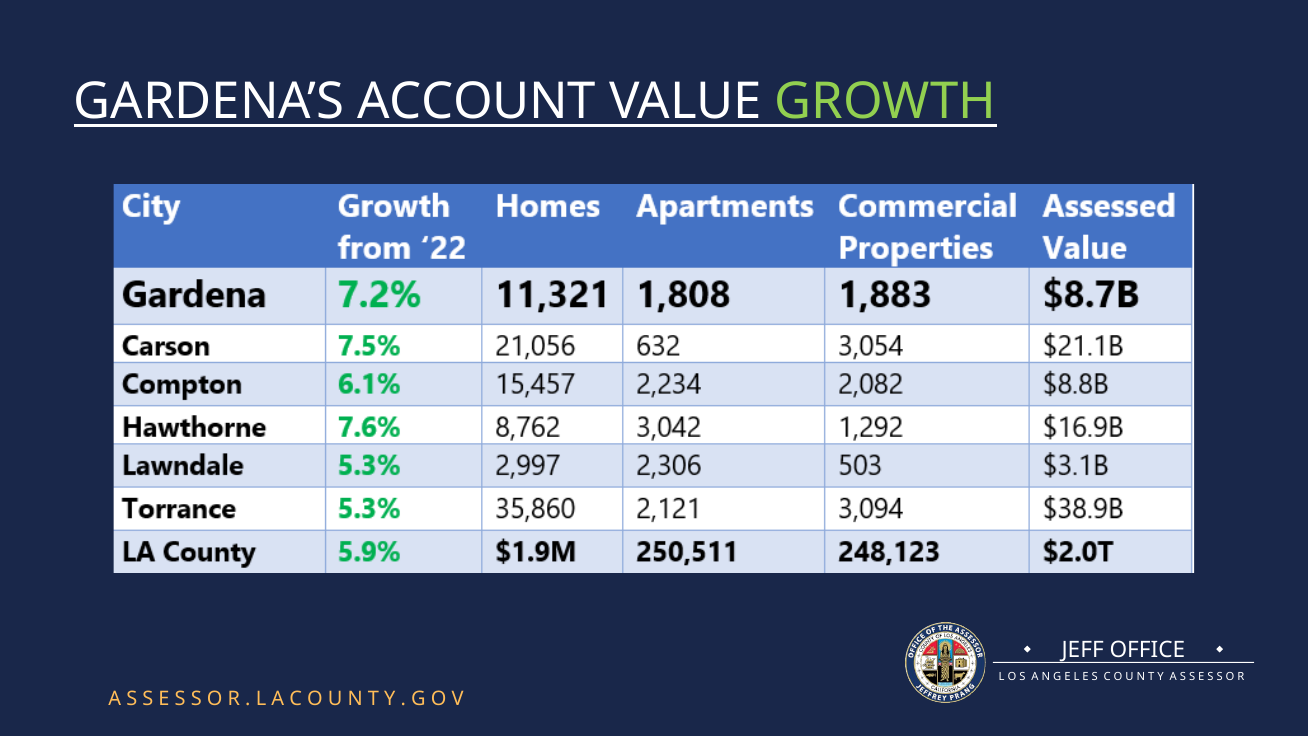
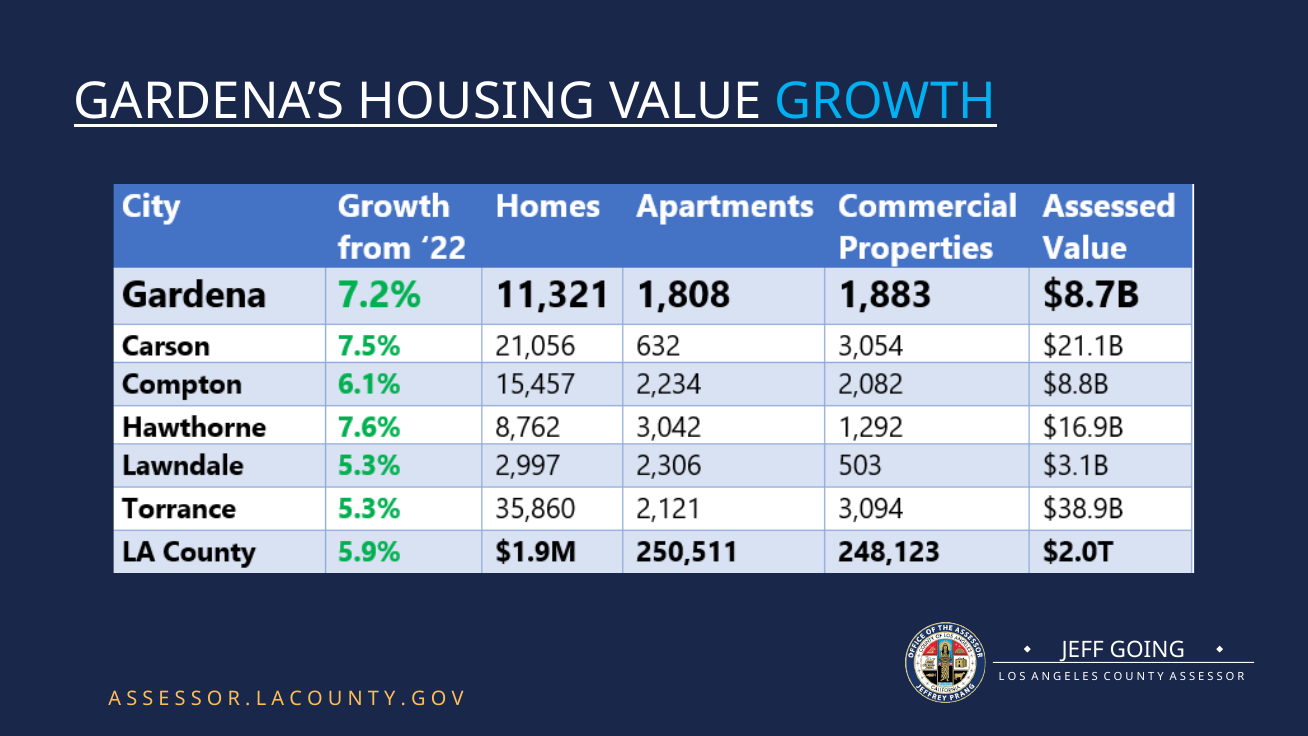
ACCOUNT: ACCOUNT -> HOUSING
GROWTH colour: light green -> light blue
OFFICE: OFFICE -> GOING
